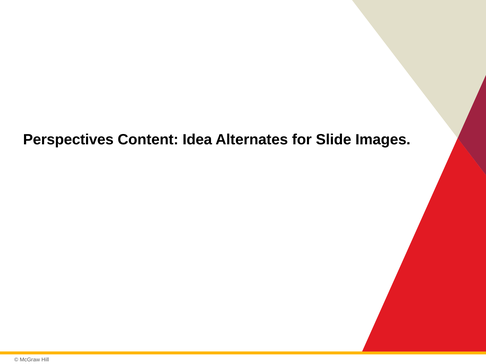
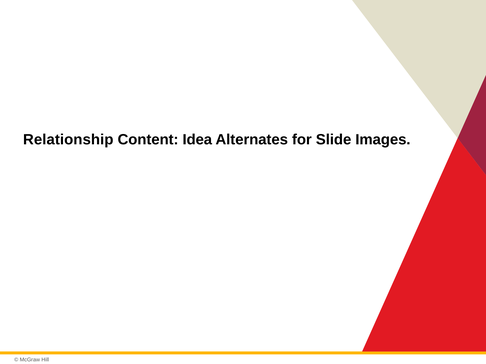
Perspectives: Perspectives -> Relationship
